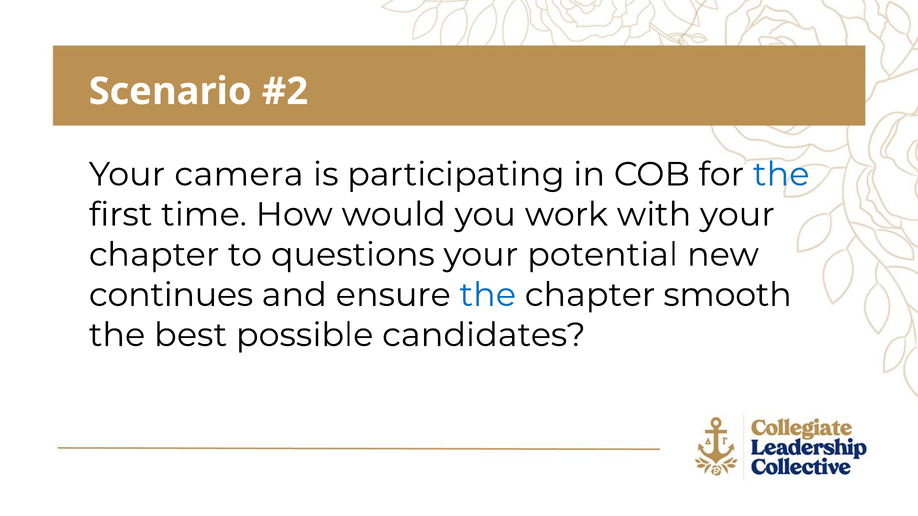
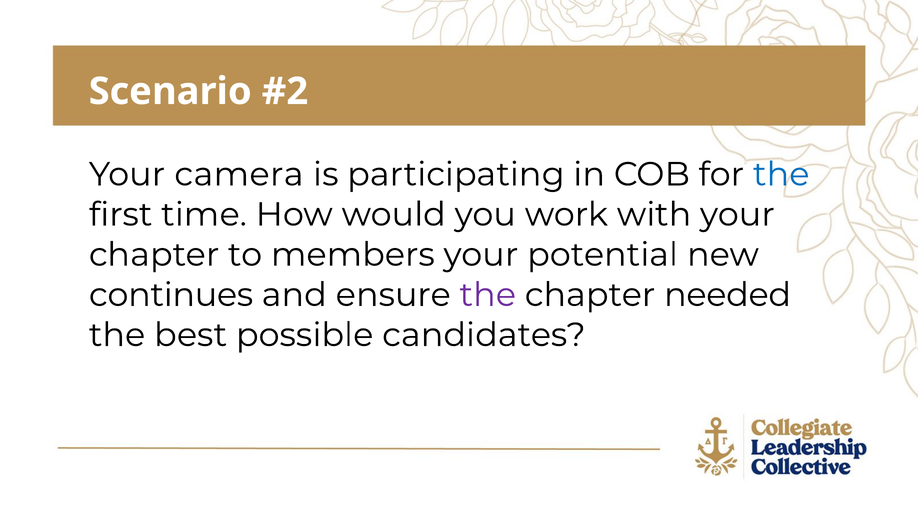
questions: questions -> members
the at (488, 295) colour: blue -> purple
smooth: smooth -> needed
